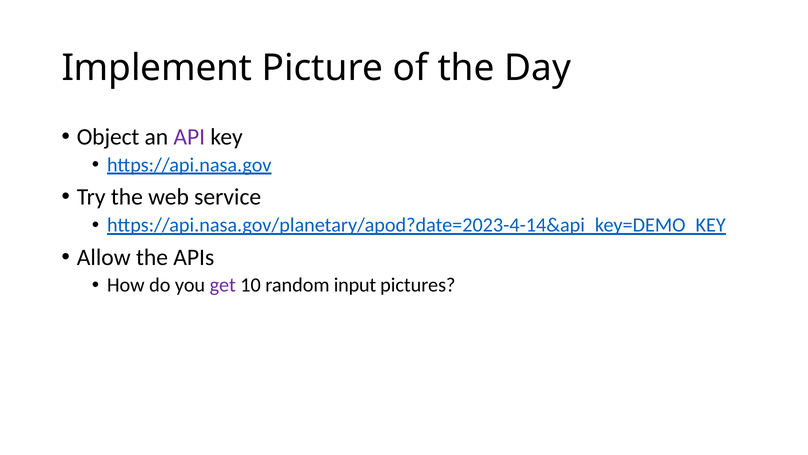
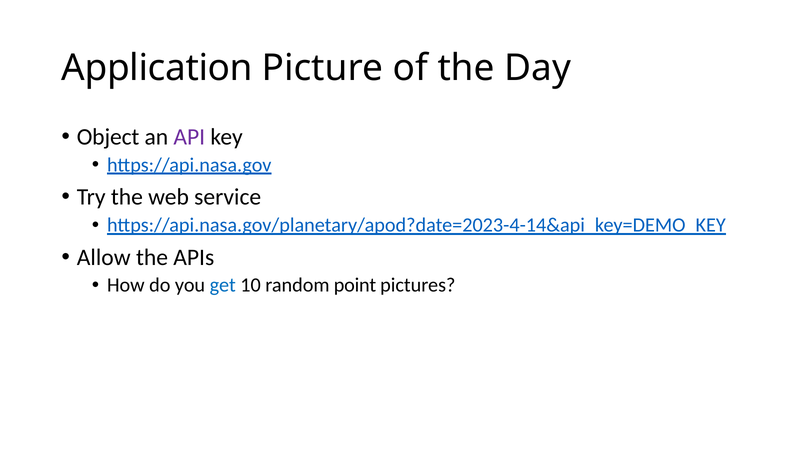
Implement: Implement -> Application
get colour: purple -> blue
input: input -> point
